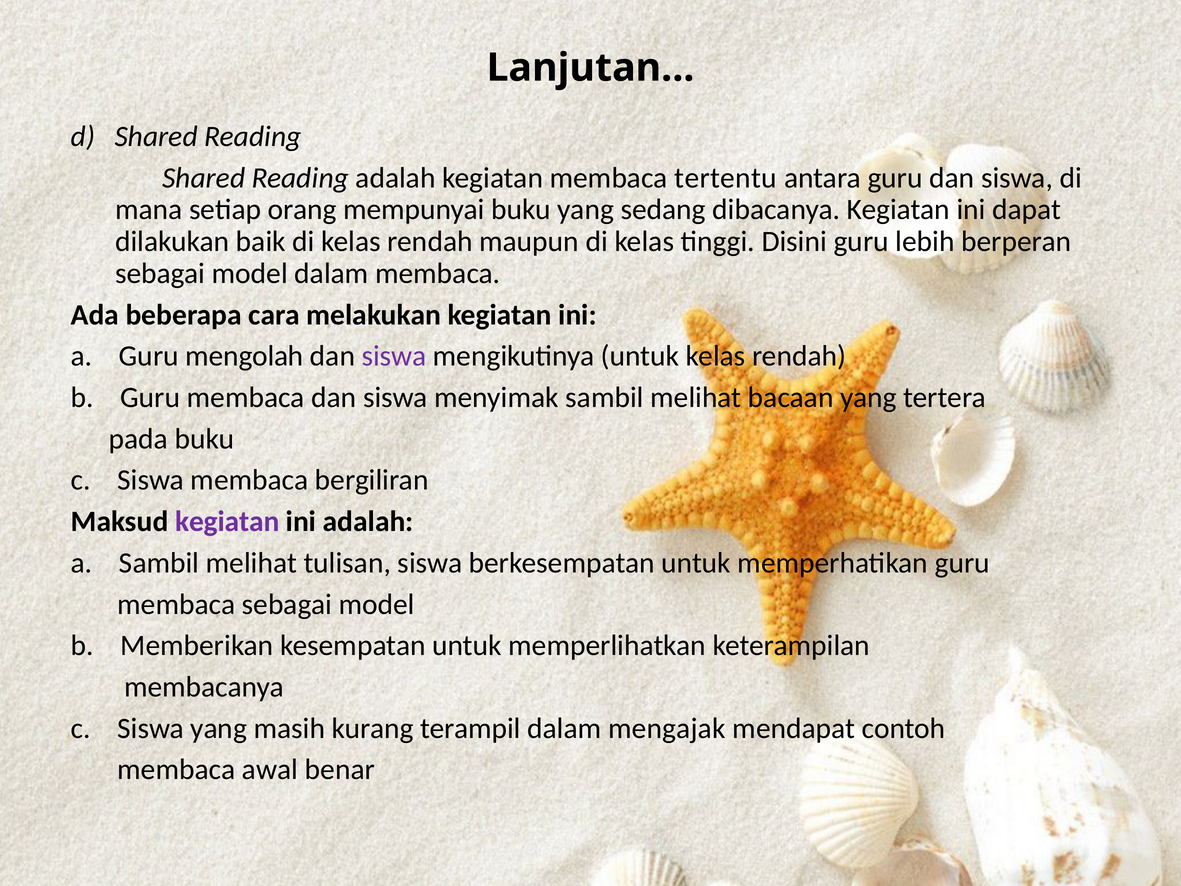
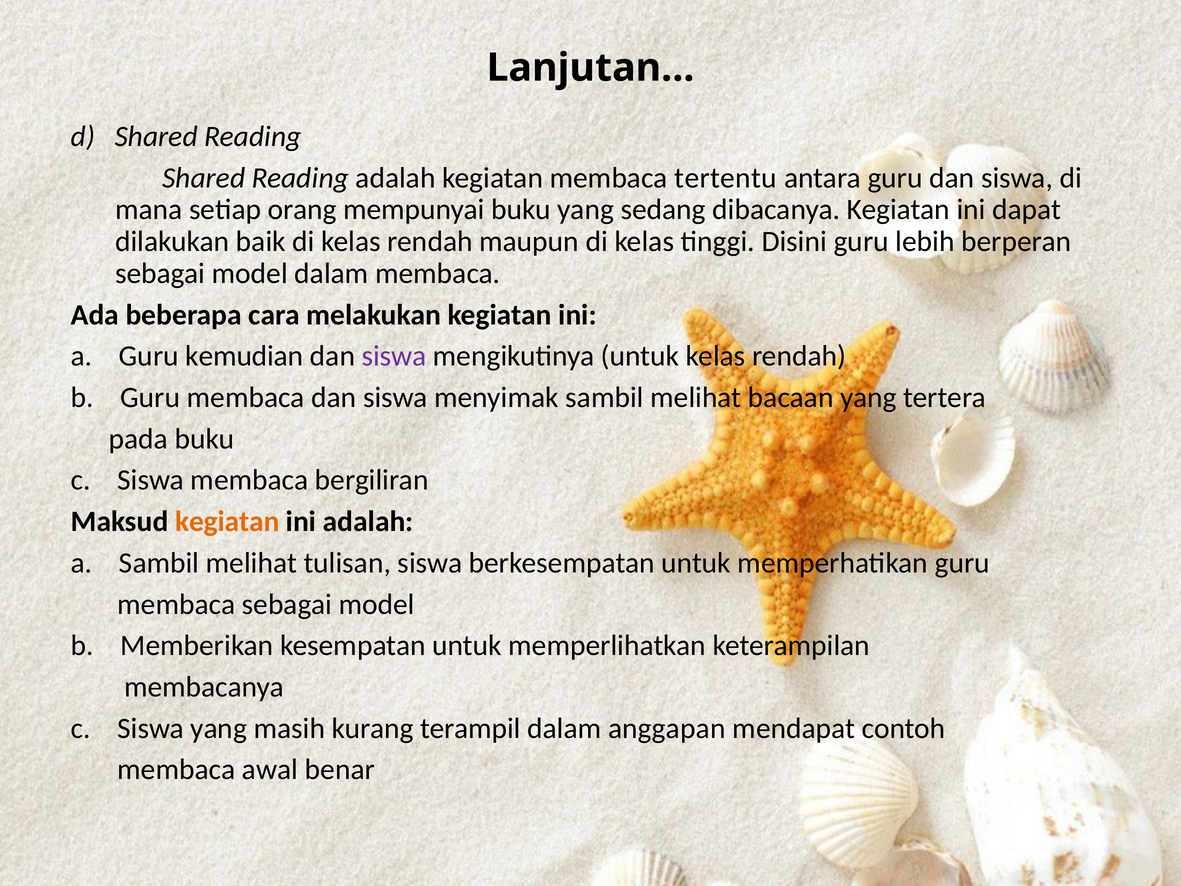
mengolah: mengolah -> kemudian
kegiatan at (227, 521) colour: purple -> orange
mengajak: mengajak -> anggapan
